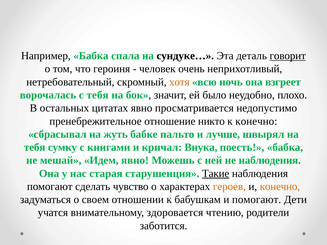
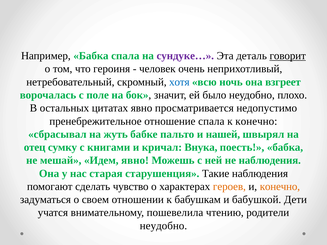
сундуке… colour: black -> purple
хотя colour: orange -> blue
с тебя: тебя -> поле
отношение никто: никто -> спала
лучше: лучше -> нашей
тебя at (35, 147): тебя -> отец
Такие underline: present -> none
и помогают: помогают -> бабушкой
здоровается: здоровается -> пошевелила
заботится at (164, 226): заботится -> неудобно
